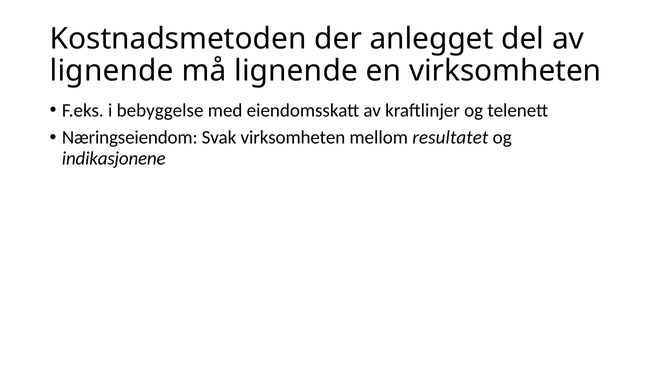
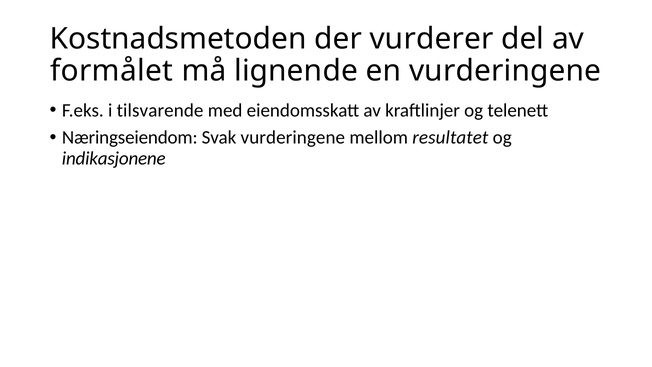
anlegget: anlegget -> vurderer
lignende at (112, 71): lignende -> formålet
en virksomheten: virksomheten -> vurderingene
bebyggelse: bebyggelse -> tilsvarende
Svak virksomheten: virksomheten -> vurderingene
